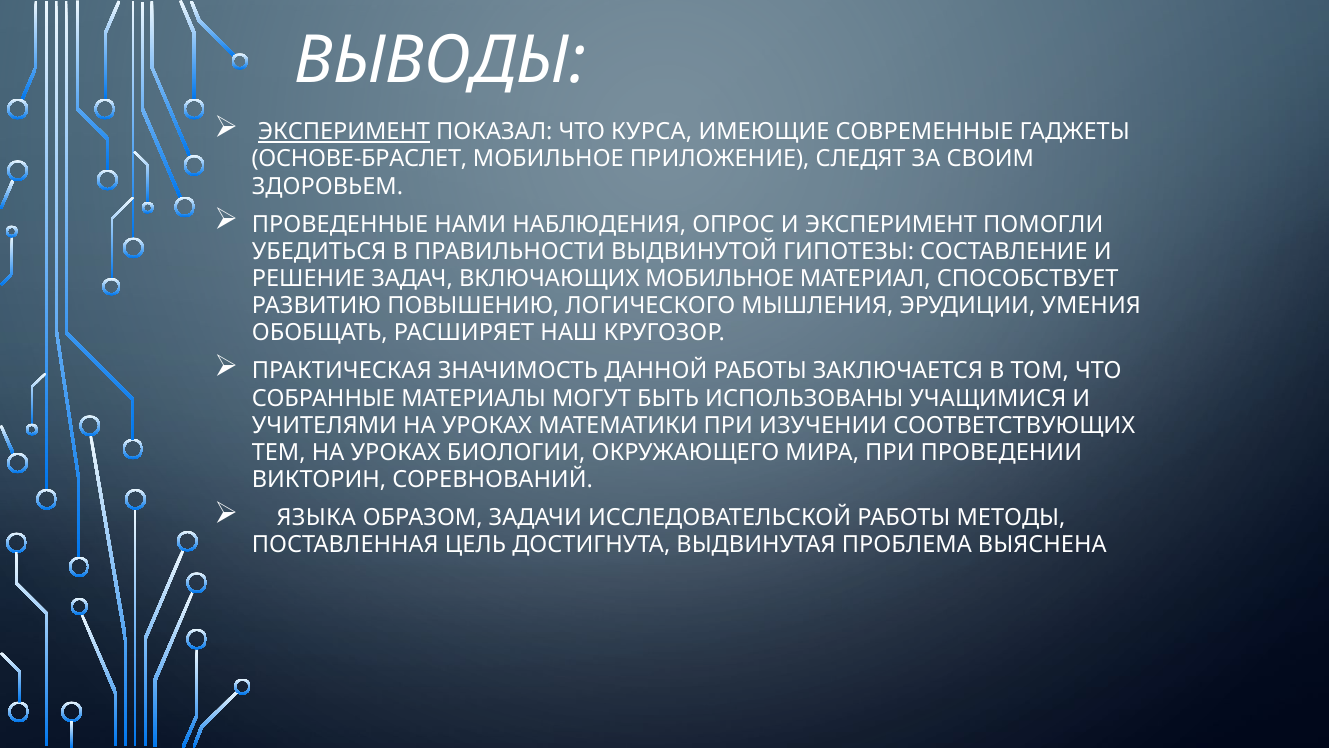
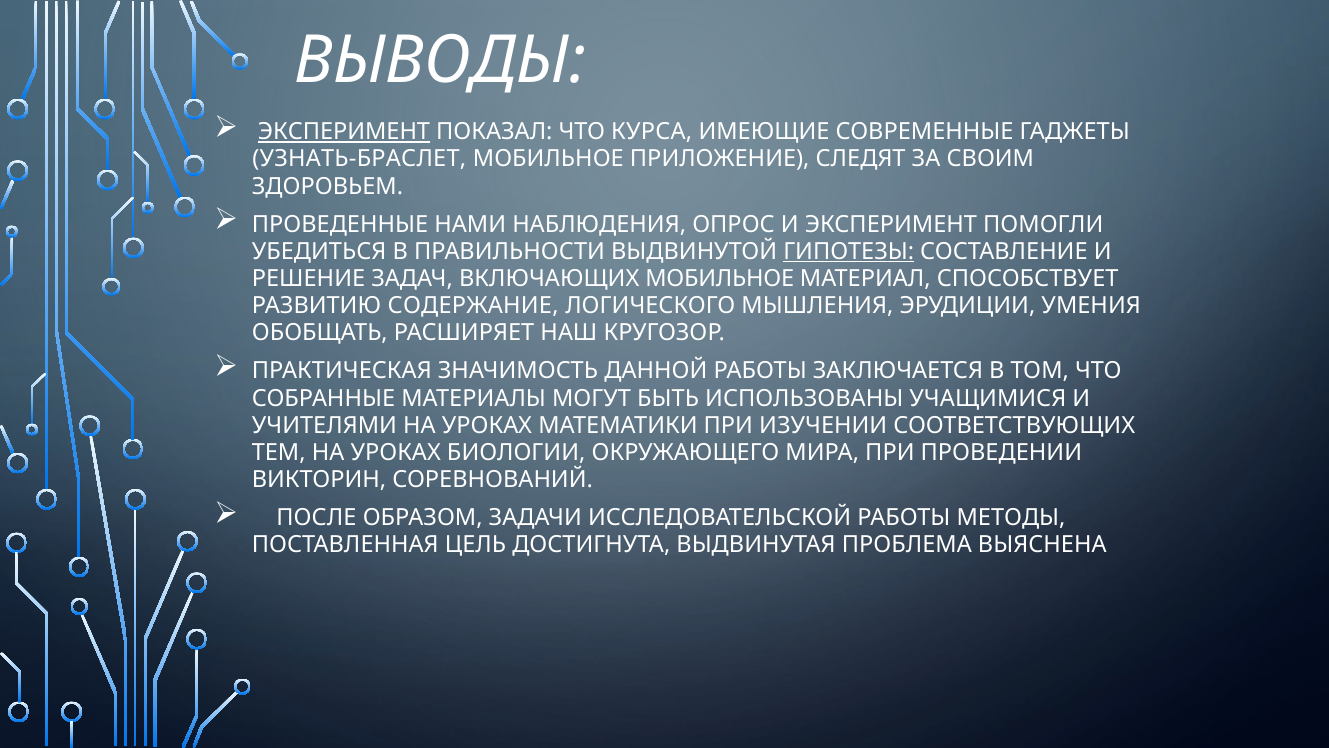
ОСНОВЕ-БРАСЛЕТ: ОСНОВЕ-БРАСЛЕТ -> УЗНАТЬ-БРАСЛЕТ
ГИПОТЕЗЫ underline: none -> present
ПОВЫШЕНИЮ: ПОВЫШЕНИЮ -> СОДЕРЖАНИЕ
ЯЗЫКА: ЯЗЫКА -> ПОСЛЕ
